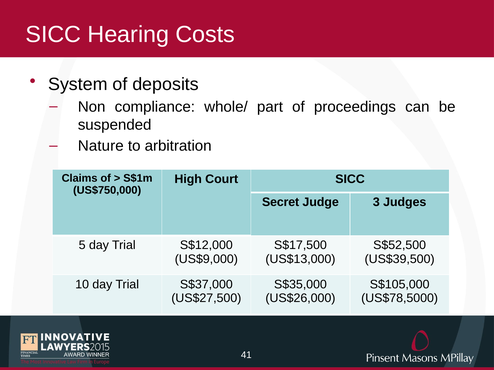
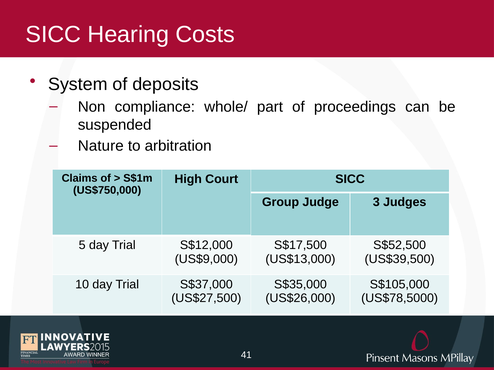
Secret: Secret -> Group
